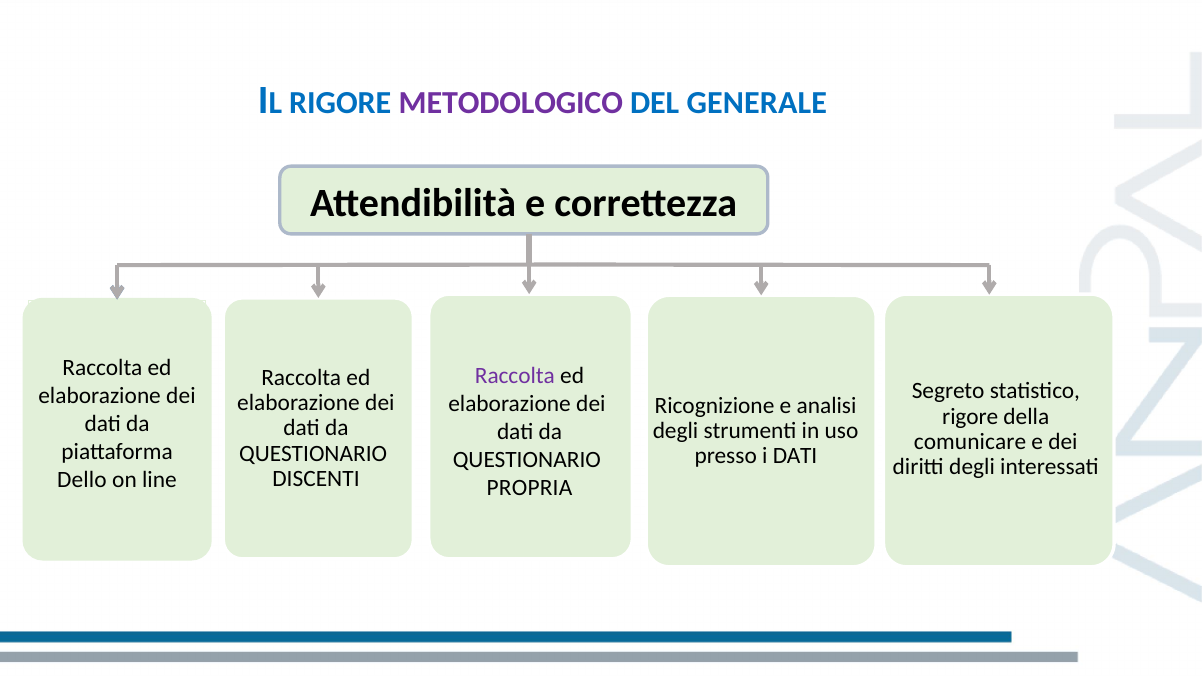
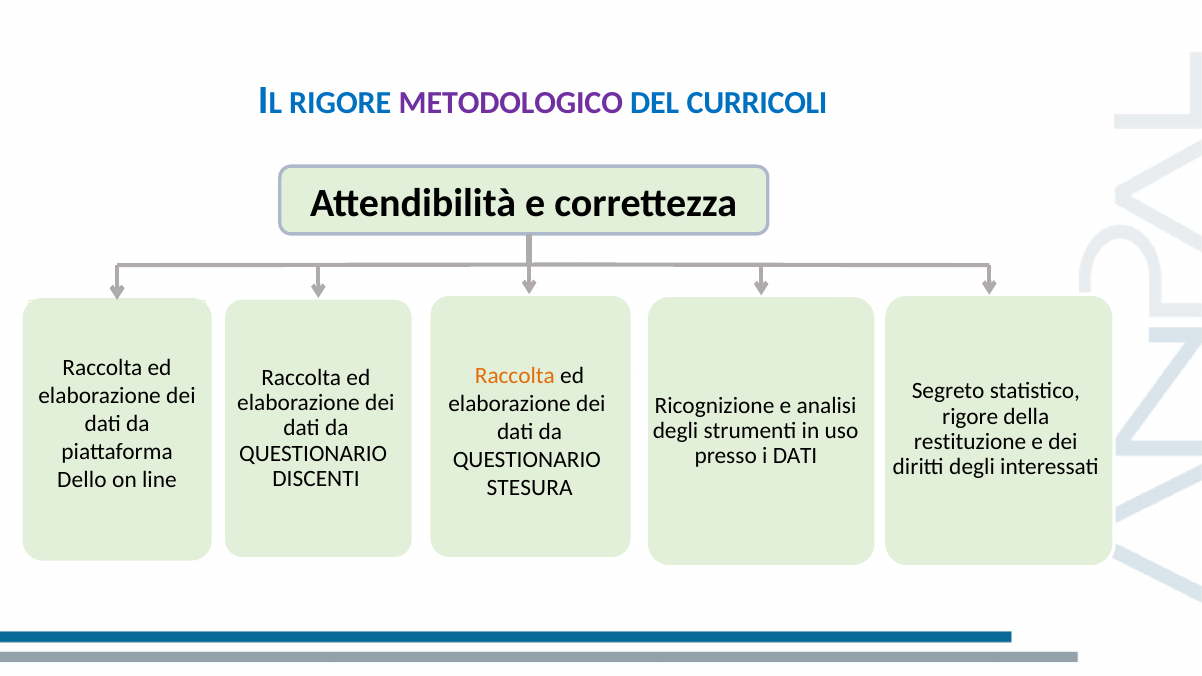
GENERALE: GENERALE -> CURRICOLI
Raccolta at (515, 375) colour: purple -> orange
comunicare: comunicare -> restituzione
PROPRIA: PROPRIA -> STESURA
